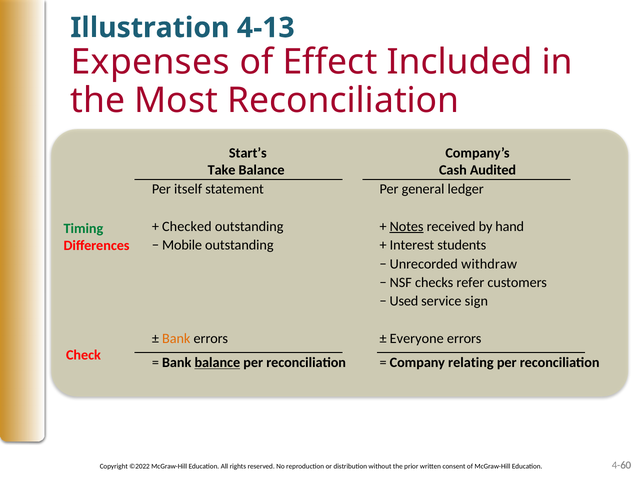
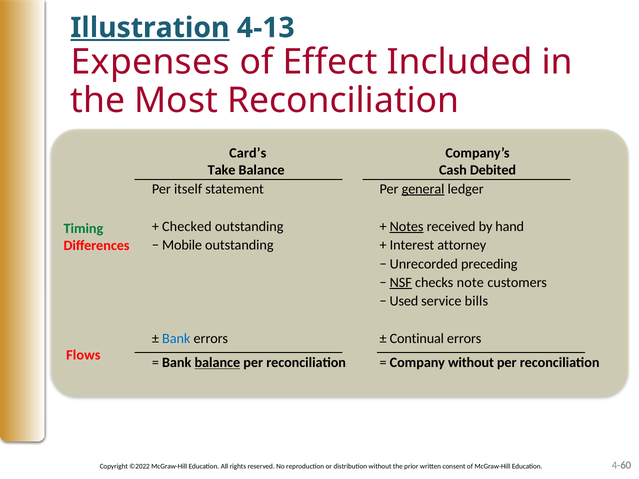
Illustration underline: none -> present
Start’s: Start’s -> Card’s
Audited: Audited -> Debited
general underline: none -> present
students: students -> attorney
withdraw: withdraw -> preceding
NSF underline: none -> present
refer: refer -> note
sign: sign -> bills
Bank at (176, 339) colour: orange -> blue
Everyone: Everyone -> Continual
Check: Check -> Flows
Company relating: relating -> without
